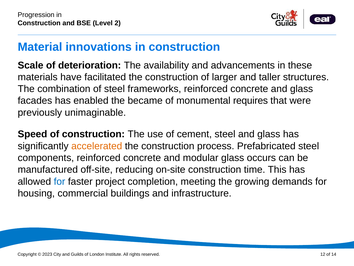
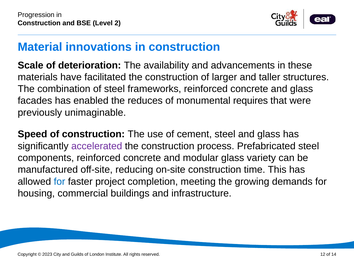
became: became -> reduces
accelerated colour: orange -> purple
occurs: occurs -> variety
